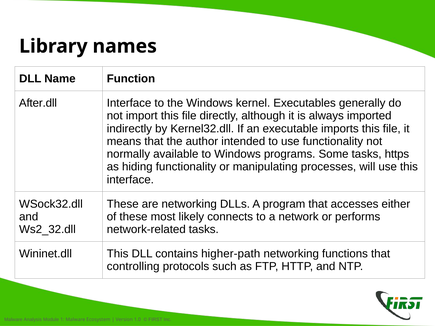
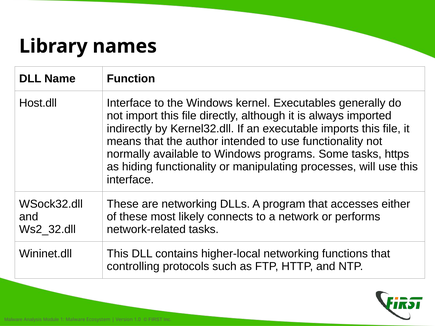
After.dll: After.dll -> Host.dll
higher-path: higher-path -> higher-local
